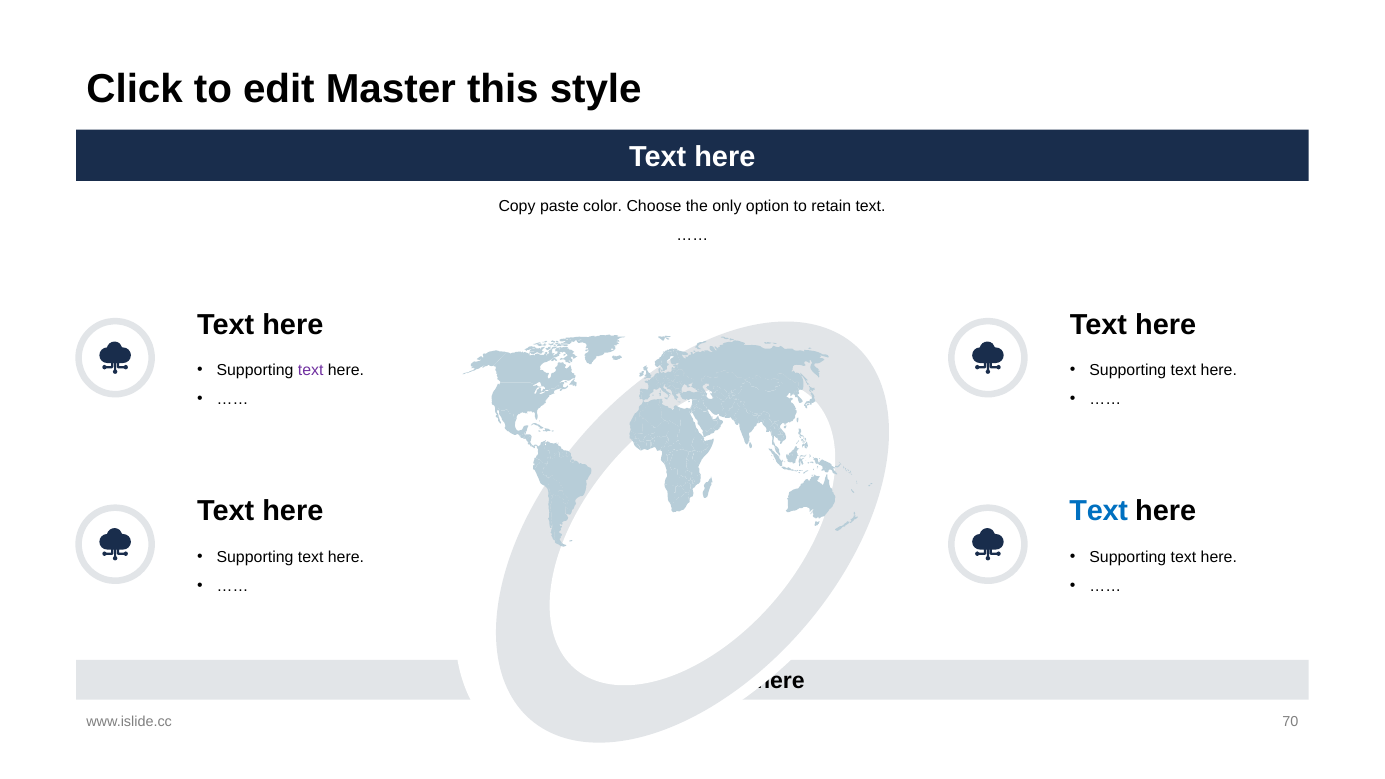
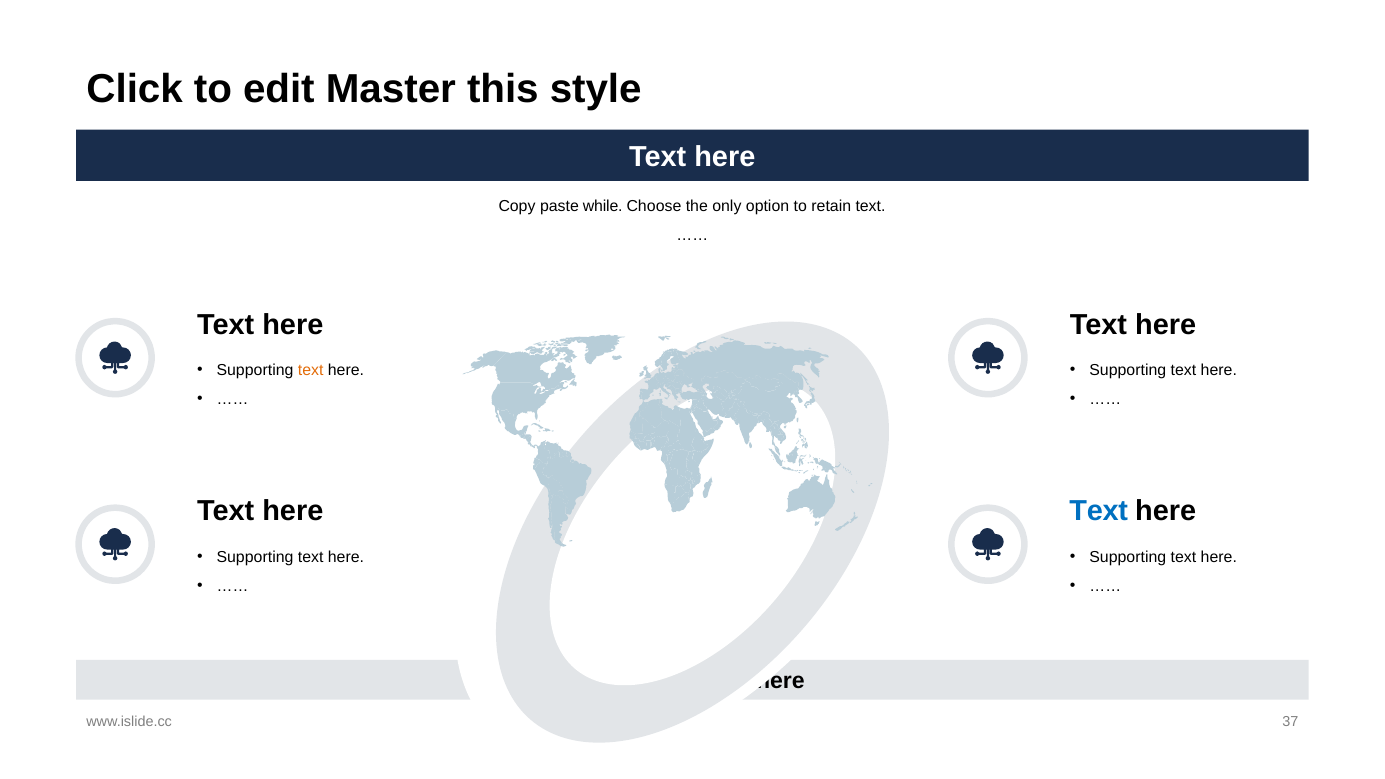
color: color -> while
text at (311, 371) colour: purple -> orange
70: 70 -> 37
